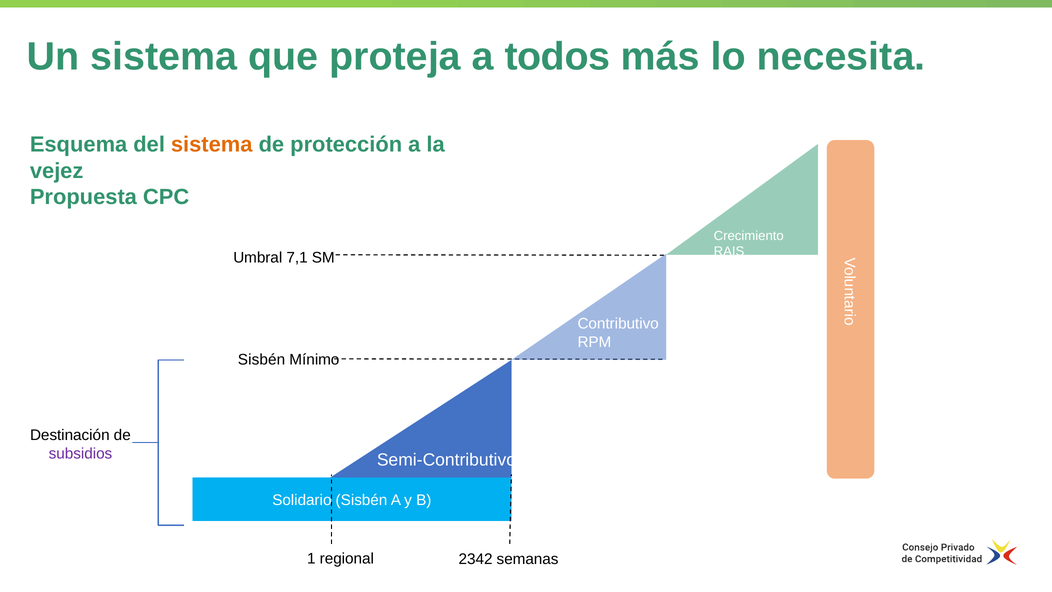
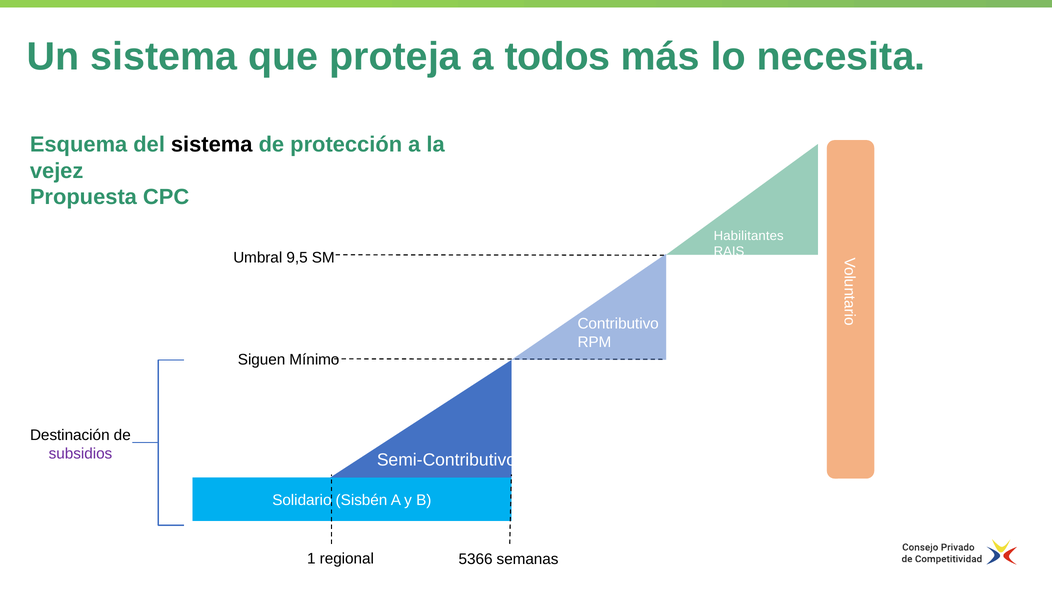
sistema at (212, 145) colour: orange -> black
Crecimiento: Crecimiento -> Habilitantes
7,1: 7,1 -> 9,5
Sisbén at (262, 359): Sisbén -> Siguen
2342: 2342 -> 5366
